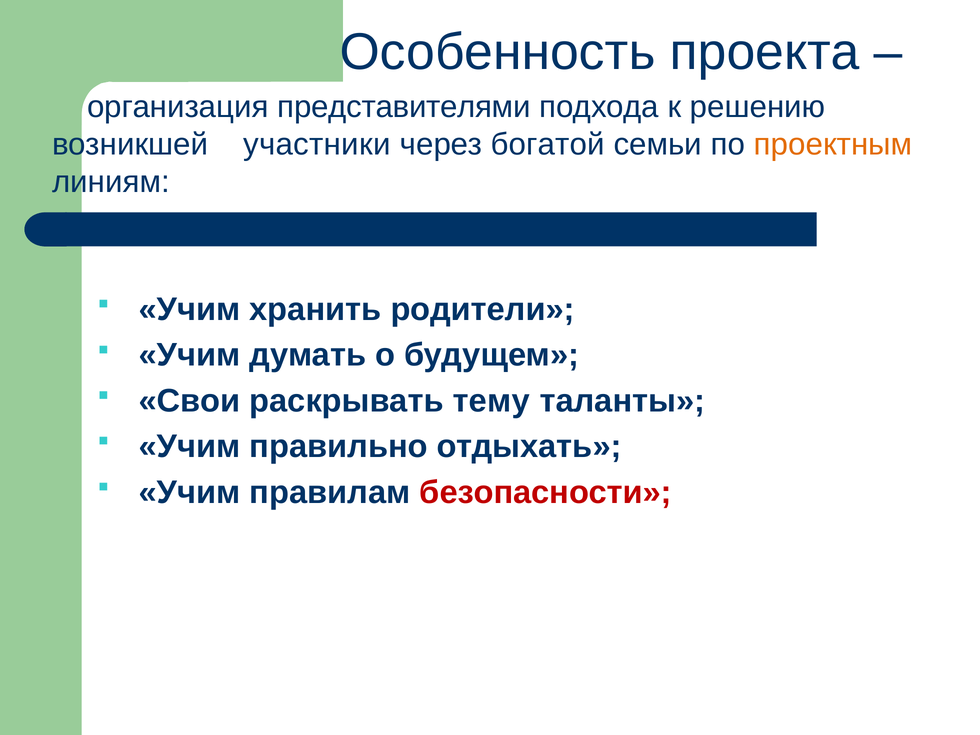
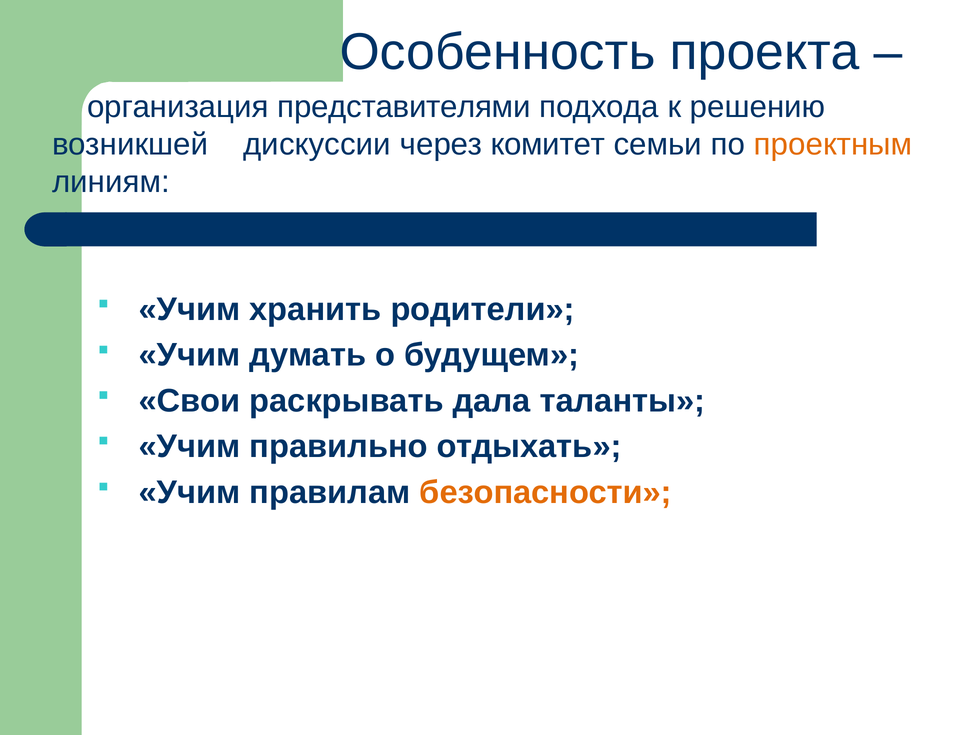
участники: участники -> дискуссии
богатой: богатой -> комитет
тему: тему -> дала
безопасности colour: red -> orange
